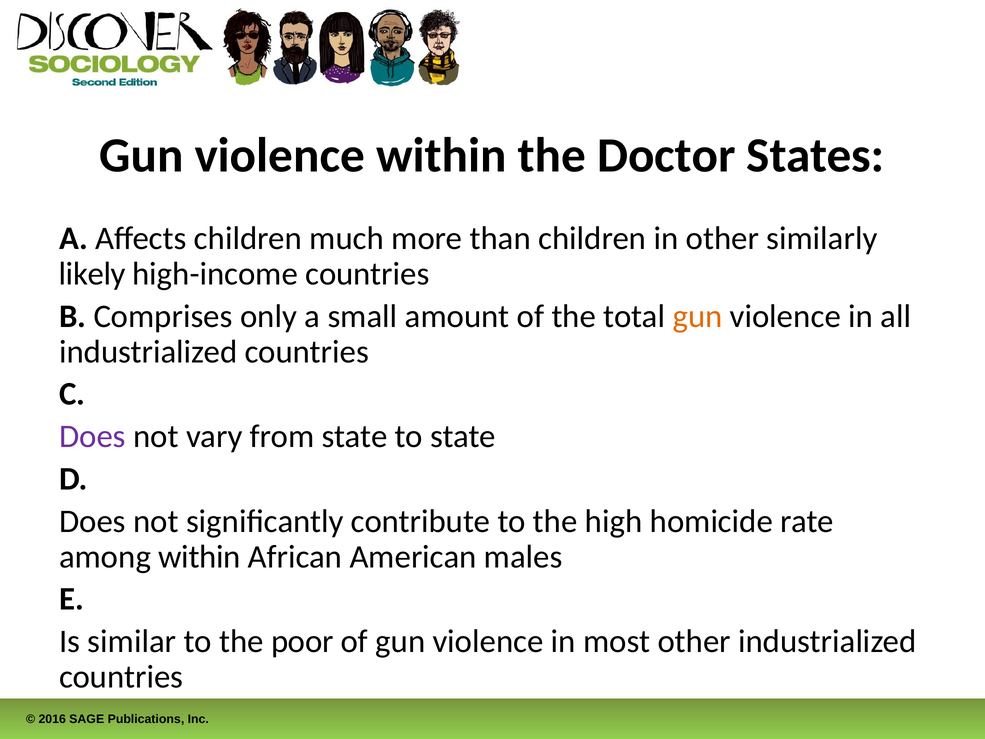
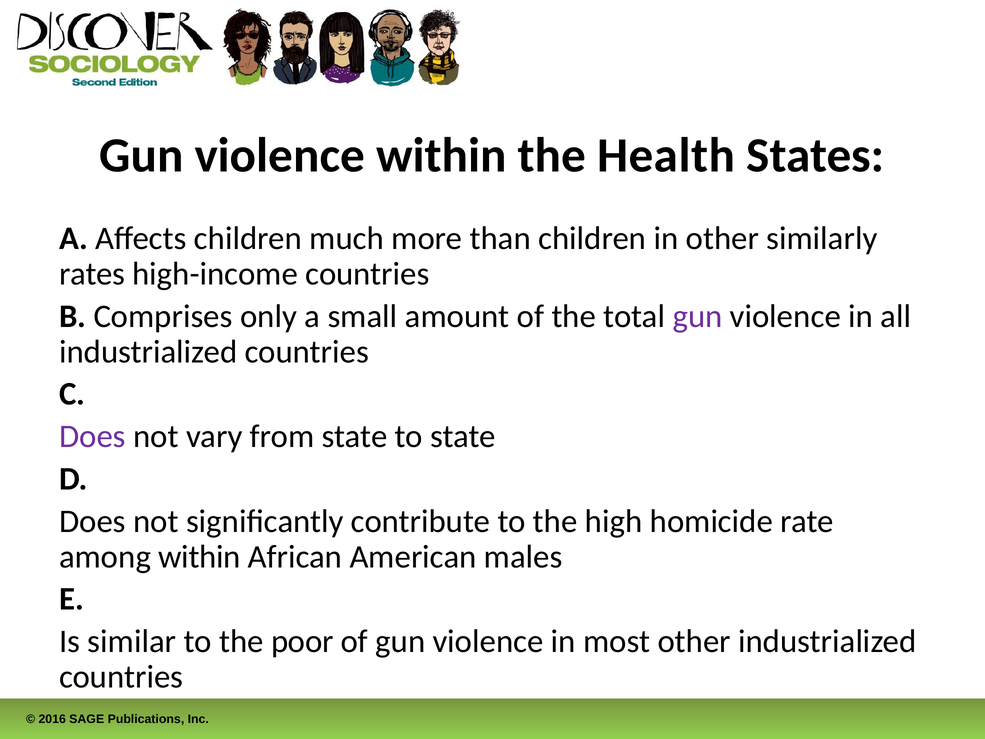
Doctor: Doctor -> Health
likely: likely -> rates
gun at (698, 316) colour: orange -> purple
